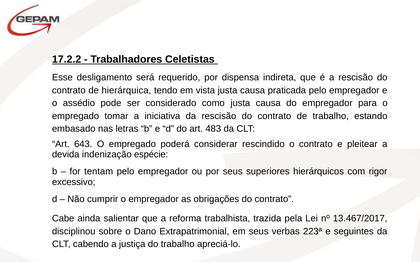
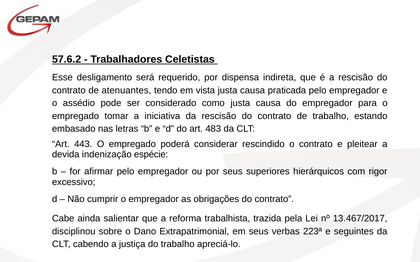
17.2.2: 17.2.2 -> 57.6.2
hierárquica: hierárquica -> atenuantes
643: 643 -> 443
tentam: tentam -> afirmar
